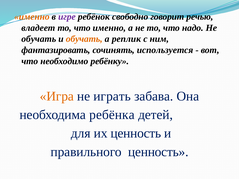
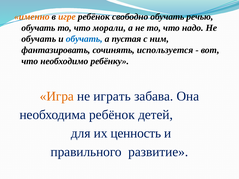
игре colour: purple -> orange
свободно говорит: говорит -> обучать
владеет at (38, 28): владеет -> обучать
что именно: именно -> морали
обучать at (84, 39) colour: orange -> blue
реплик: реплик -> пустая
необходима ребёнка: ребёнка -> ребёнок
правильного ценность: ценность -> развитие
